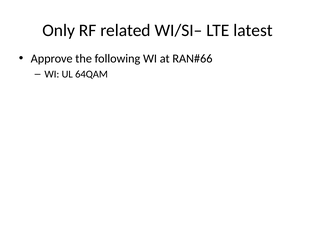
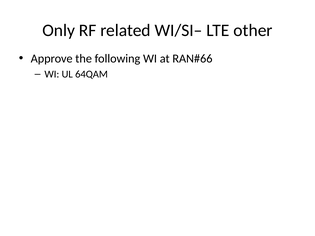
latest: latest -> other
